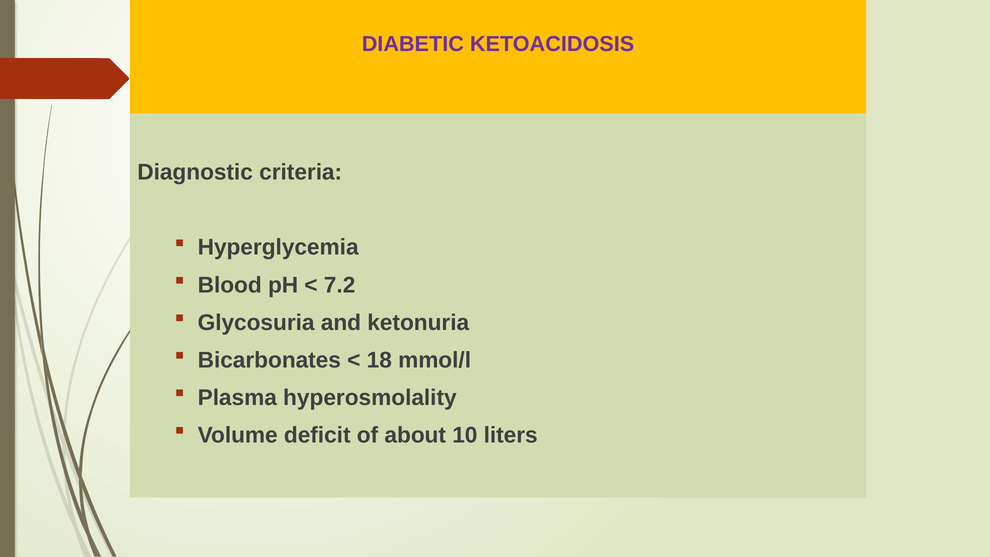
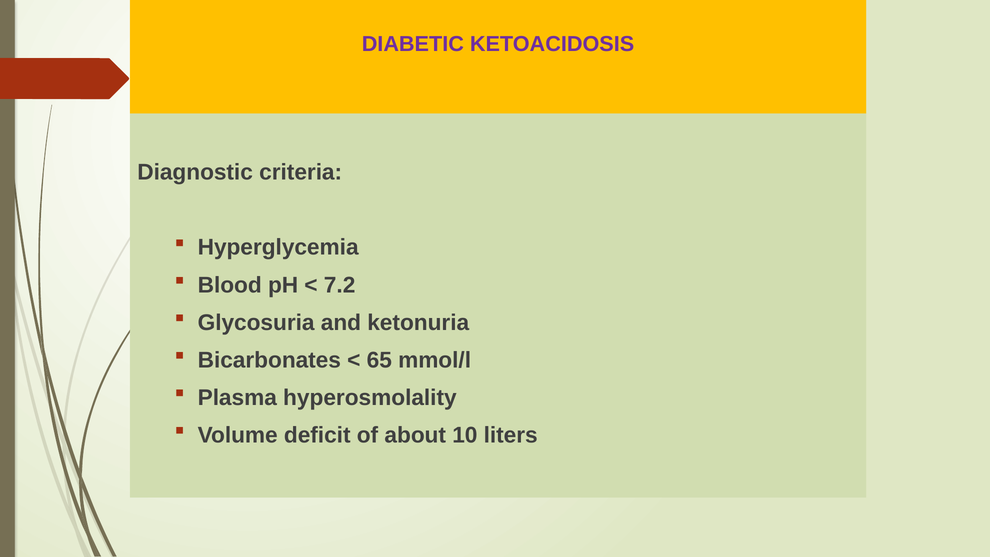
18: 18 -> 65
